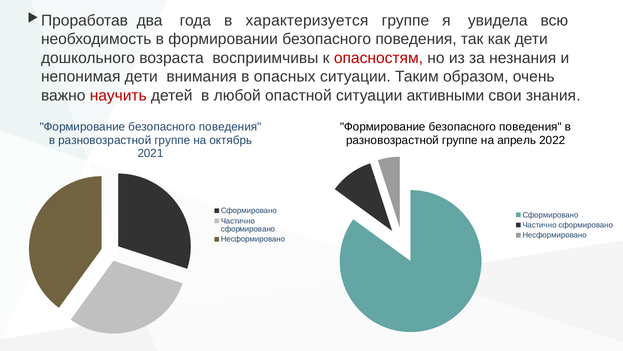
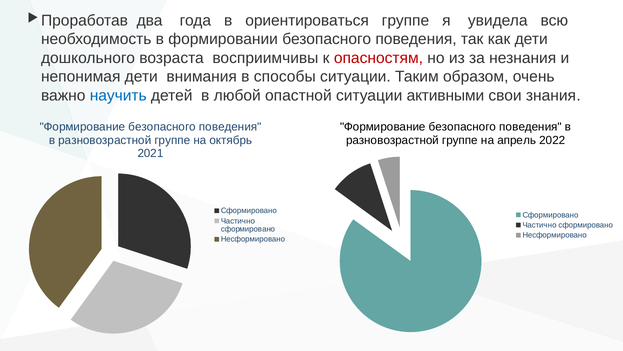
характеризуется: характеризуется -> ориентироваться
опасных: опасных -> способы
научить colour: red -> blue
